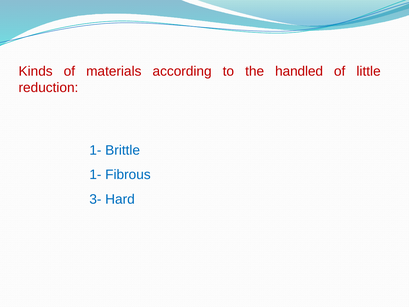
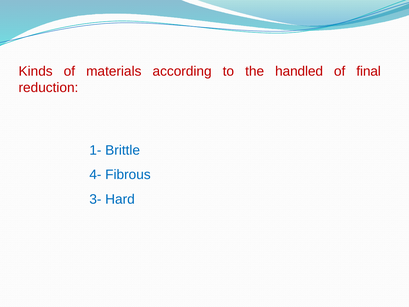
little: little -> final
1- at (95, 175): 1- -> 4-
